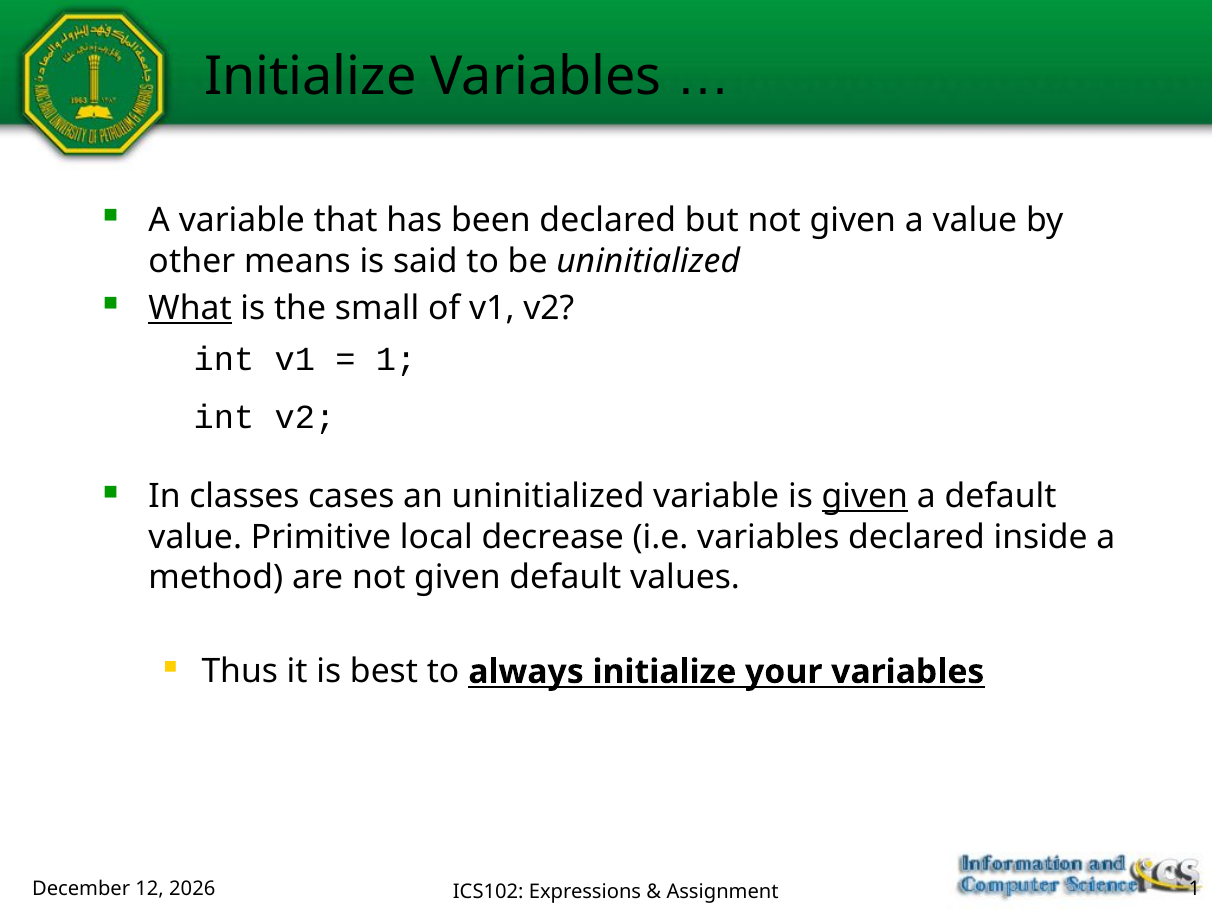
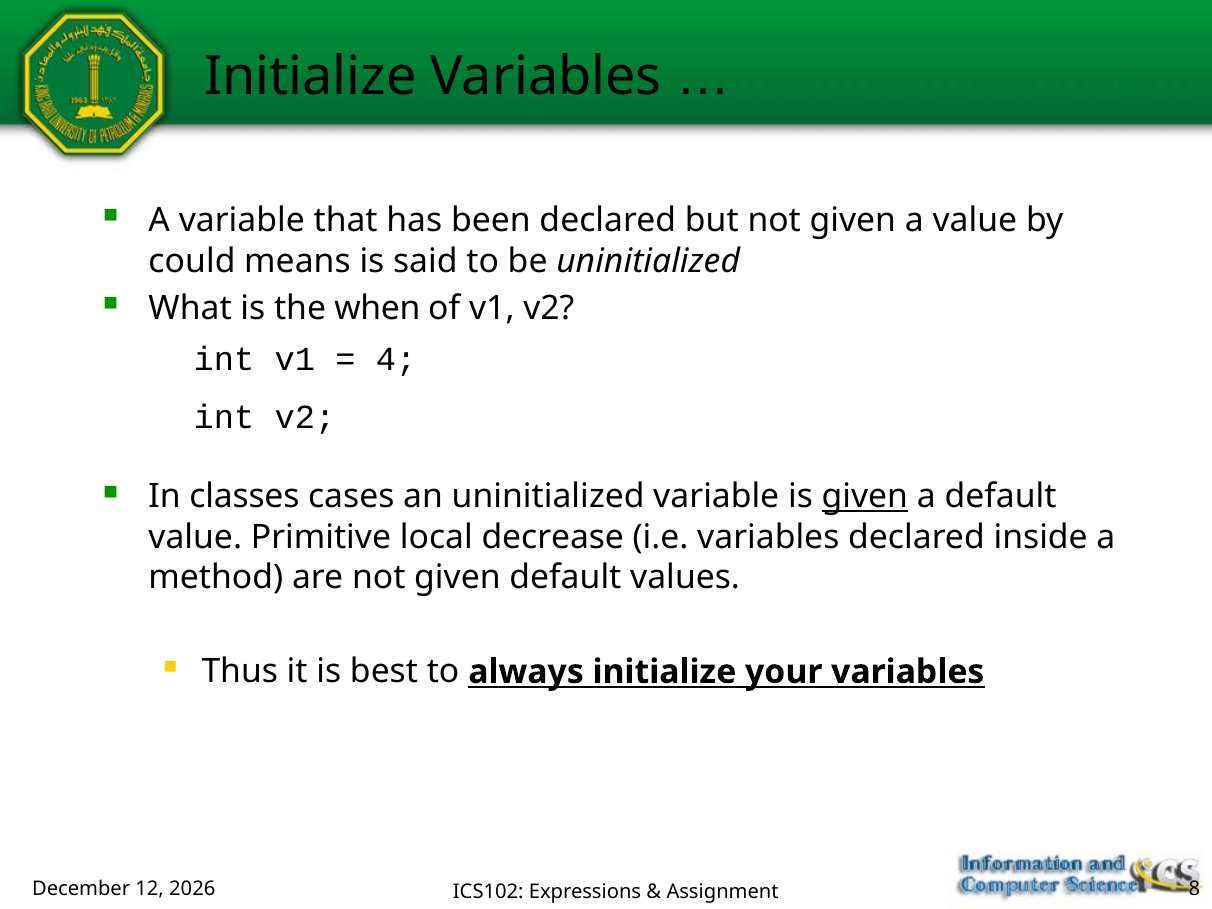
other: other -> could
What underline: present -> none
small: small -> when
1 at (396, 360): 1 -> 4
Assignment 1: 1 -> 8
